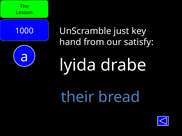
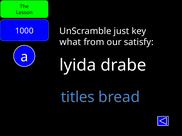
hand: hand -> what
their: their -> titles
